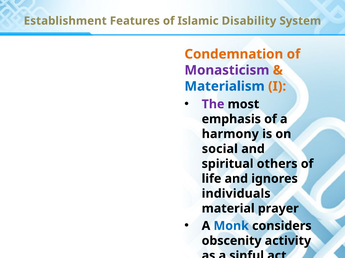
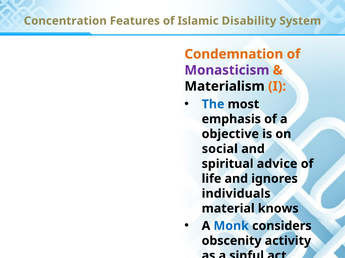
Establishment: Establishment -> Concentration
Materialism colour: blue -> black
The colour: purple -> blue
harmony: harmony -> objective
others: others -> advice
prayer: prayer -> knows
